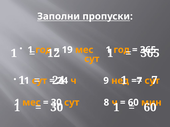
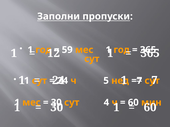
19: 19 -> 59
9: 9 -> 5
8: 8 -> 4
